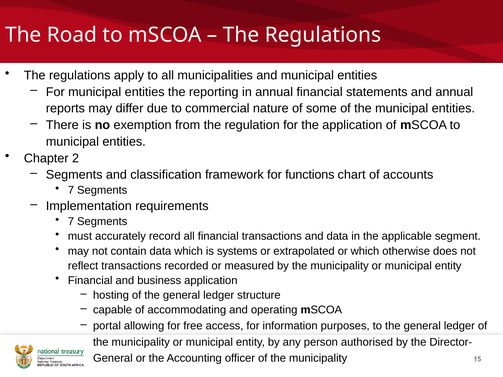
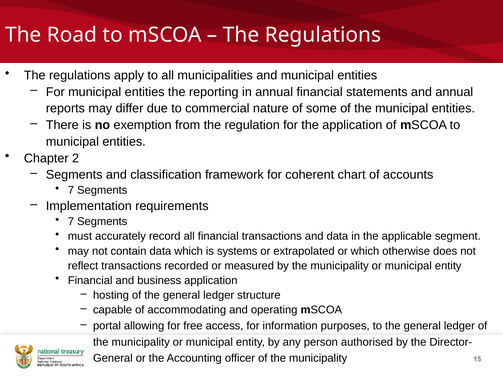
functions: functions -> coherent
